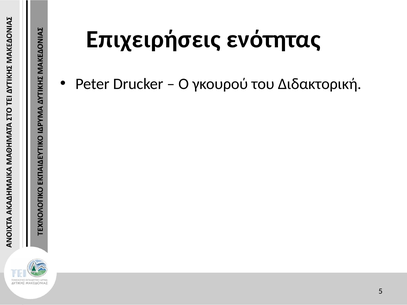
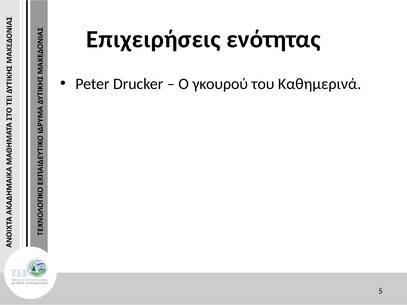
Διδακτορική: Διδακτορική -> Καθημερινά
